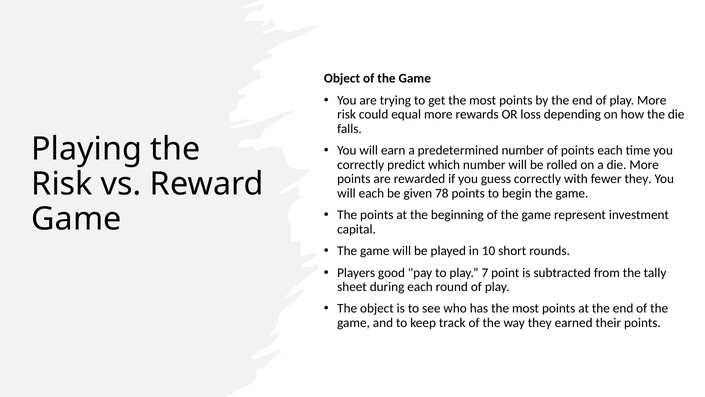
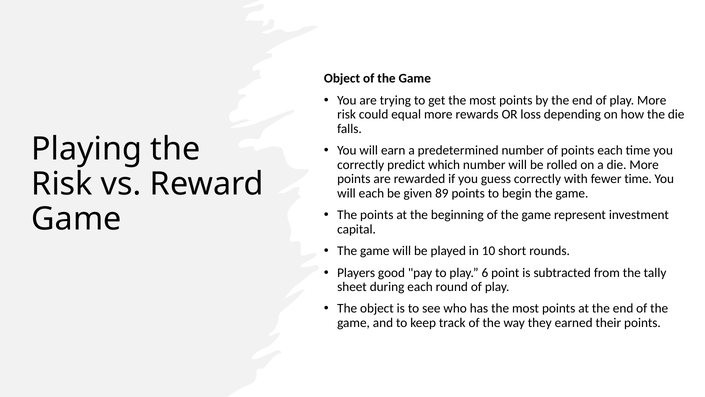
fewer they: they -> time
78: 78 -> 89
7: 7 -> 6
